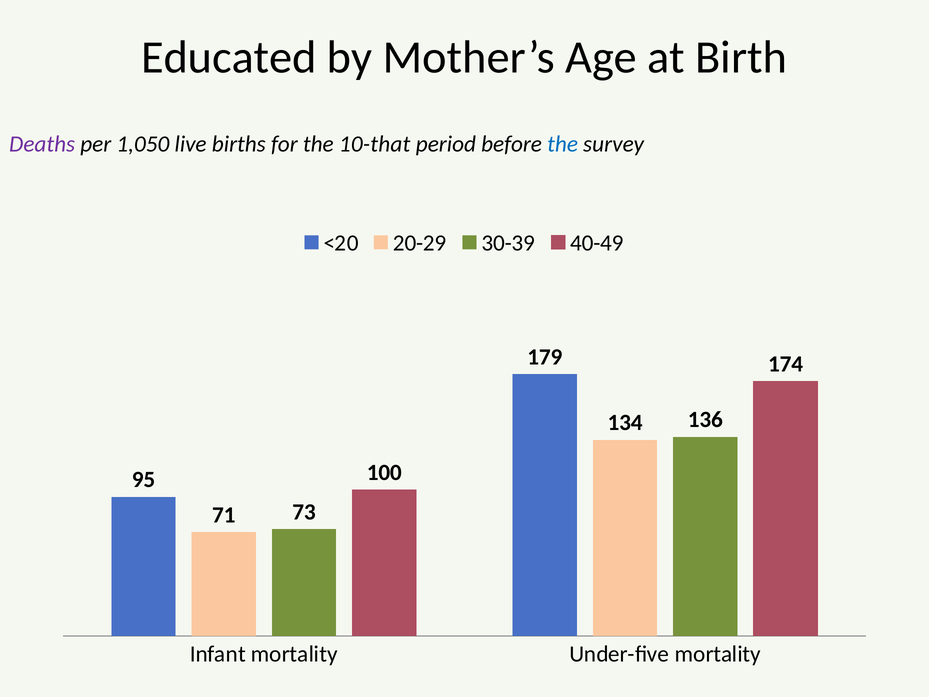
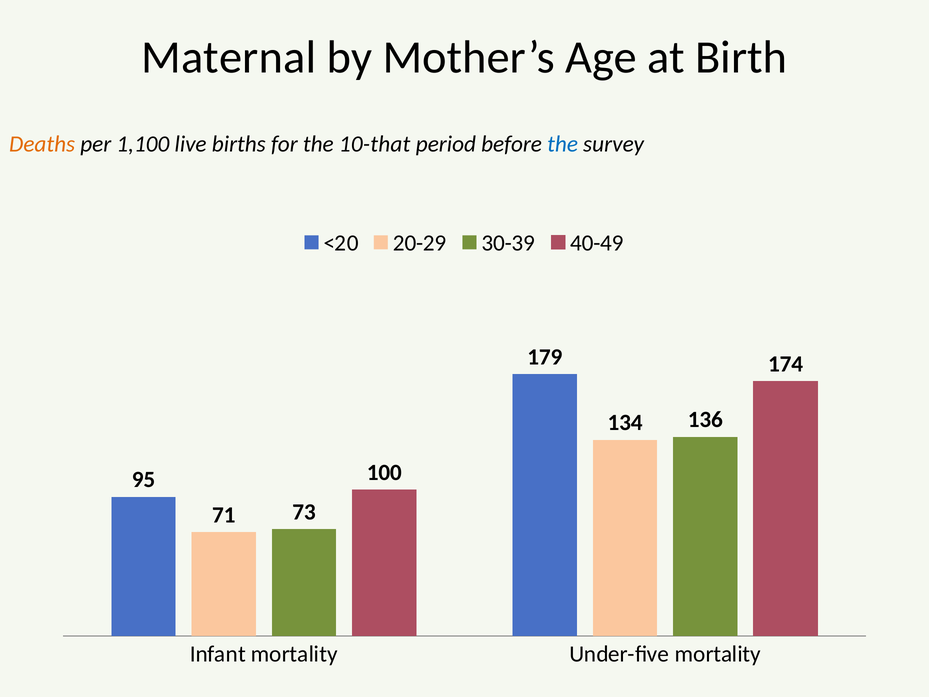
Educated: Educated -> Maternal
Deaths colour: purple -> orange
1,050: 1,050 -> 1,100
